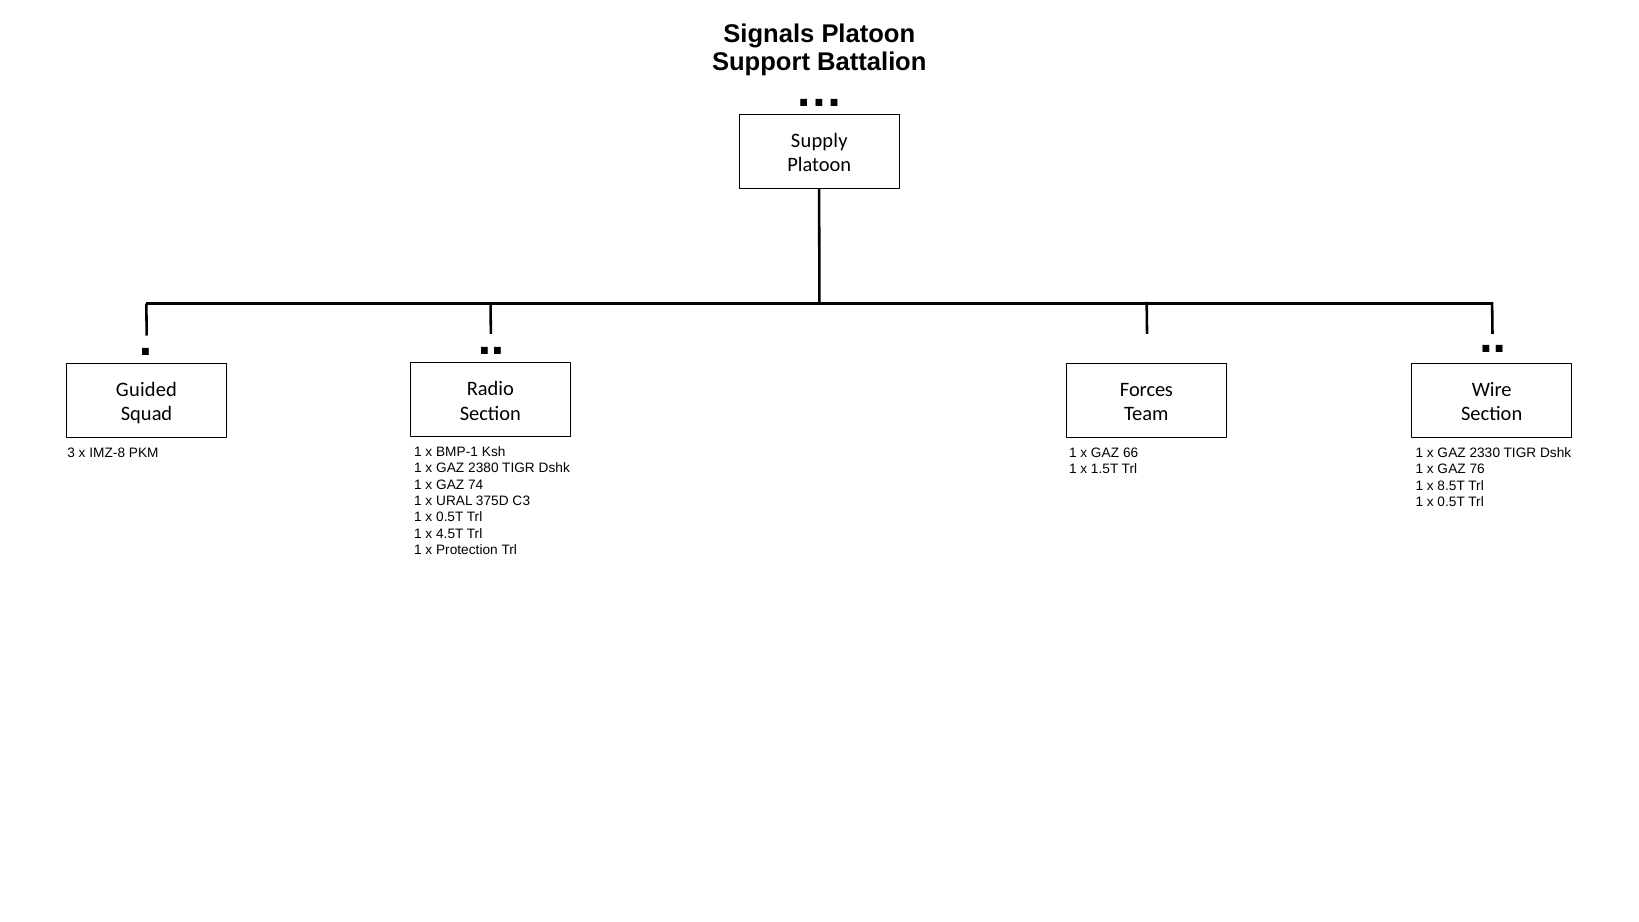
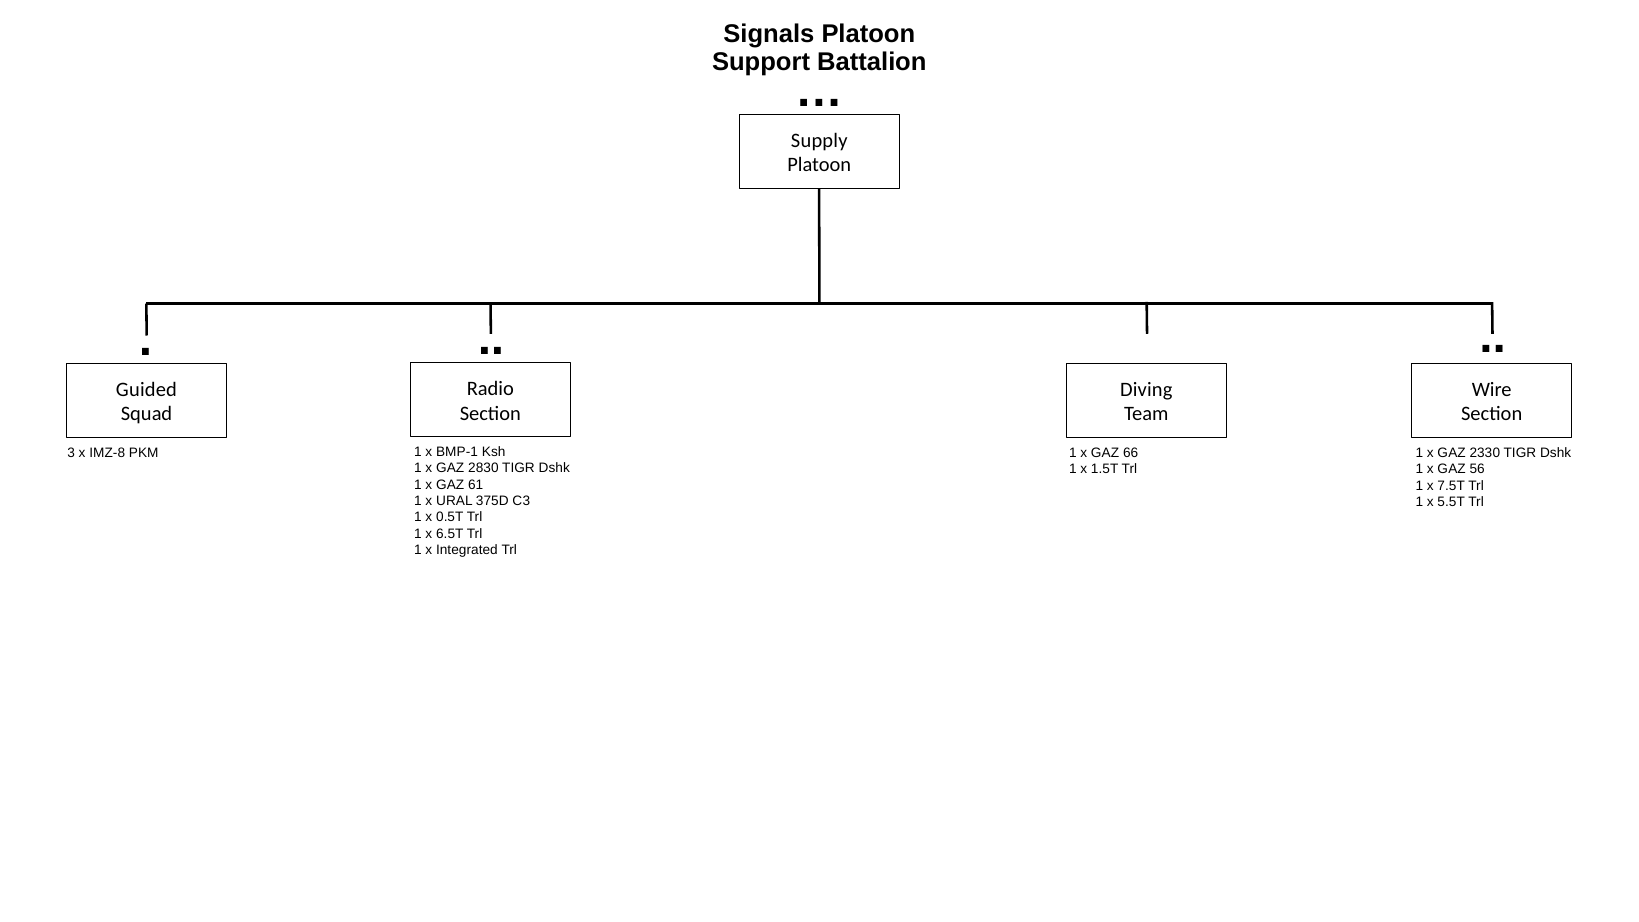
Forces: Forces -> Diving
2380: 2380 -> 2830
76: 76 -> 56
74: 74 -> 61
8.5T: 8.5T -> 7.5T
0.5T at (1451, 502): 0.5T -> 5.5T
4.5T: 4.5T -> 6.5T
Protection: Protection -> Integrated
